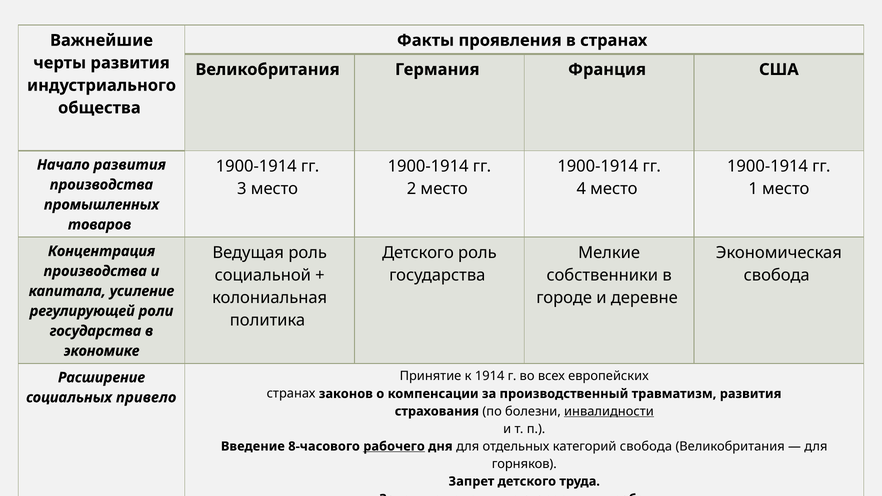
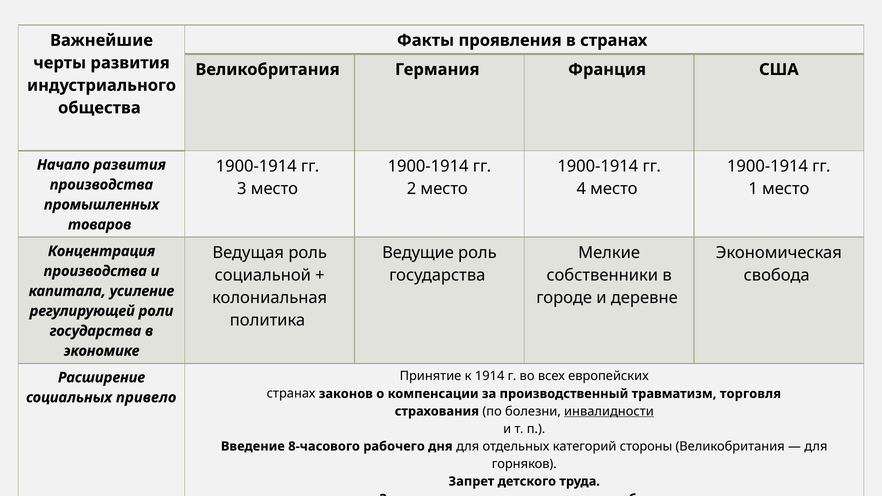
Детского at (418, 253): Детского -> Ведущие
травматизм развития: развития -> торговля
рабочего underline: present -> none
категорий свобода: свобода -> стороны
